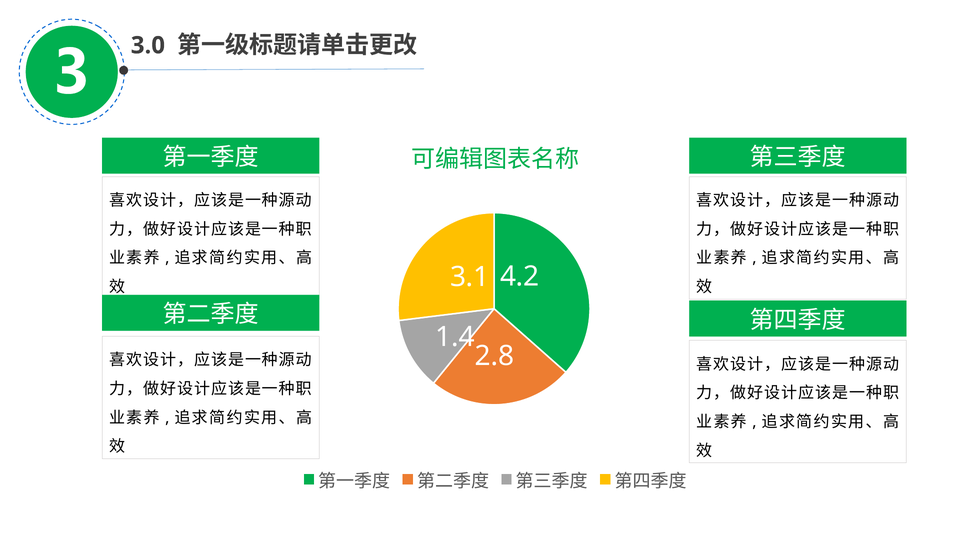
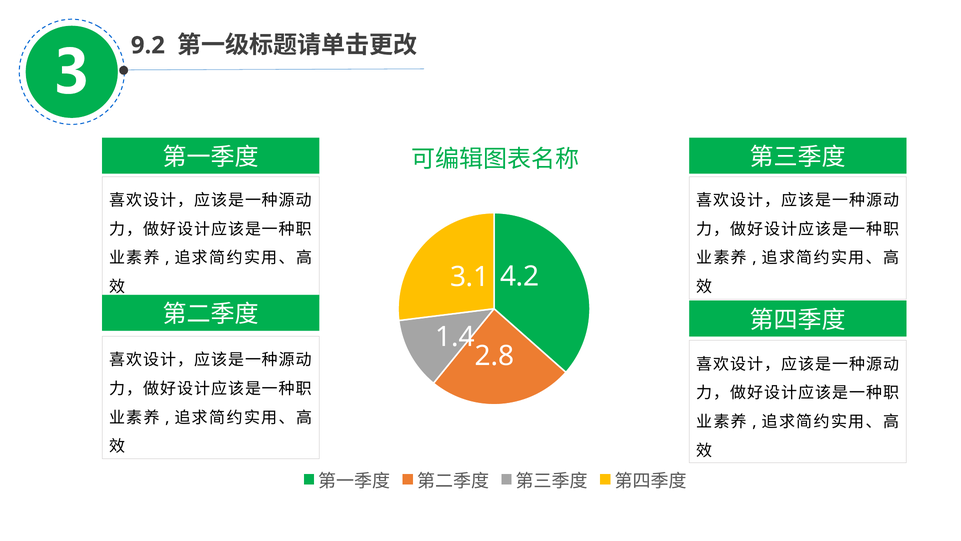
3.0: 3.0 -> 9.2
